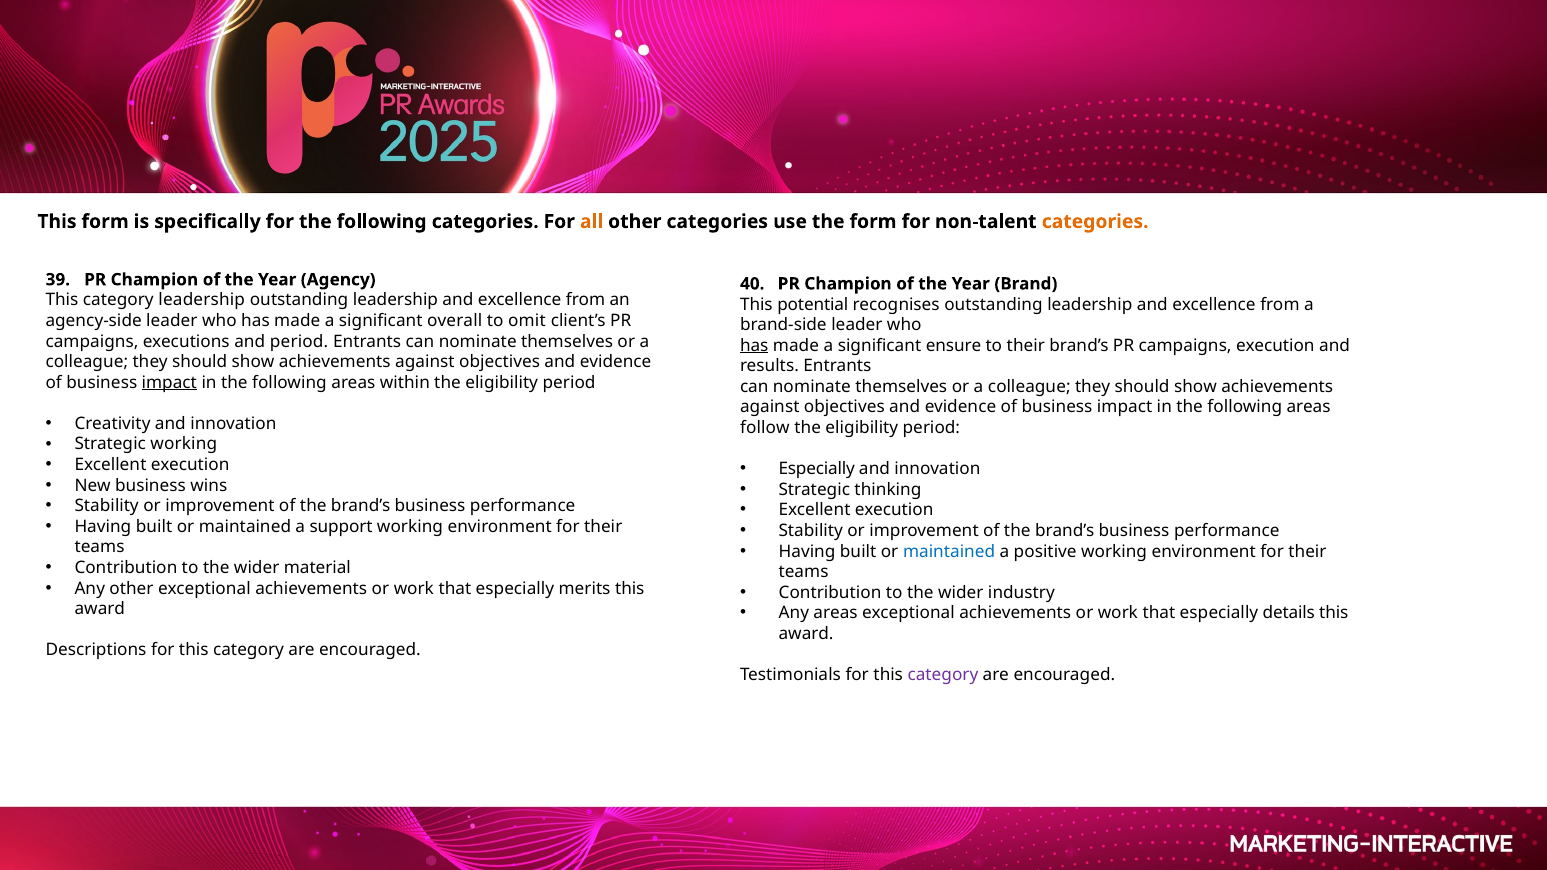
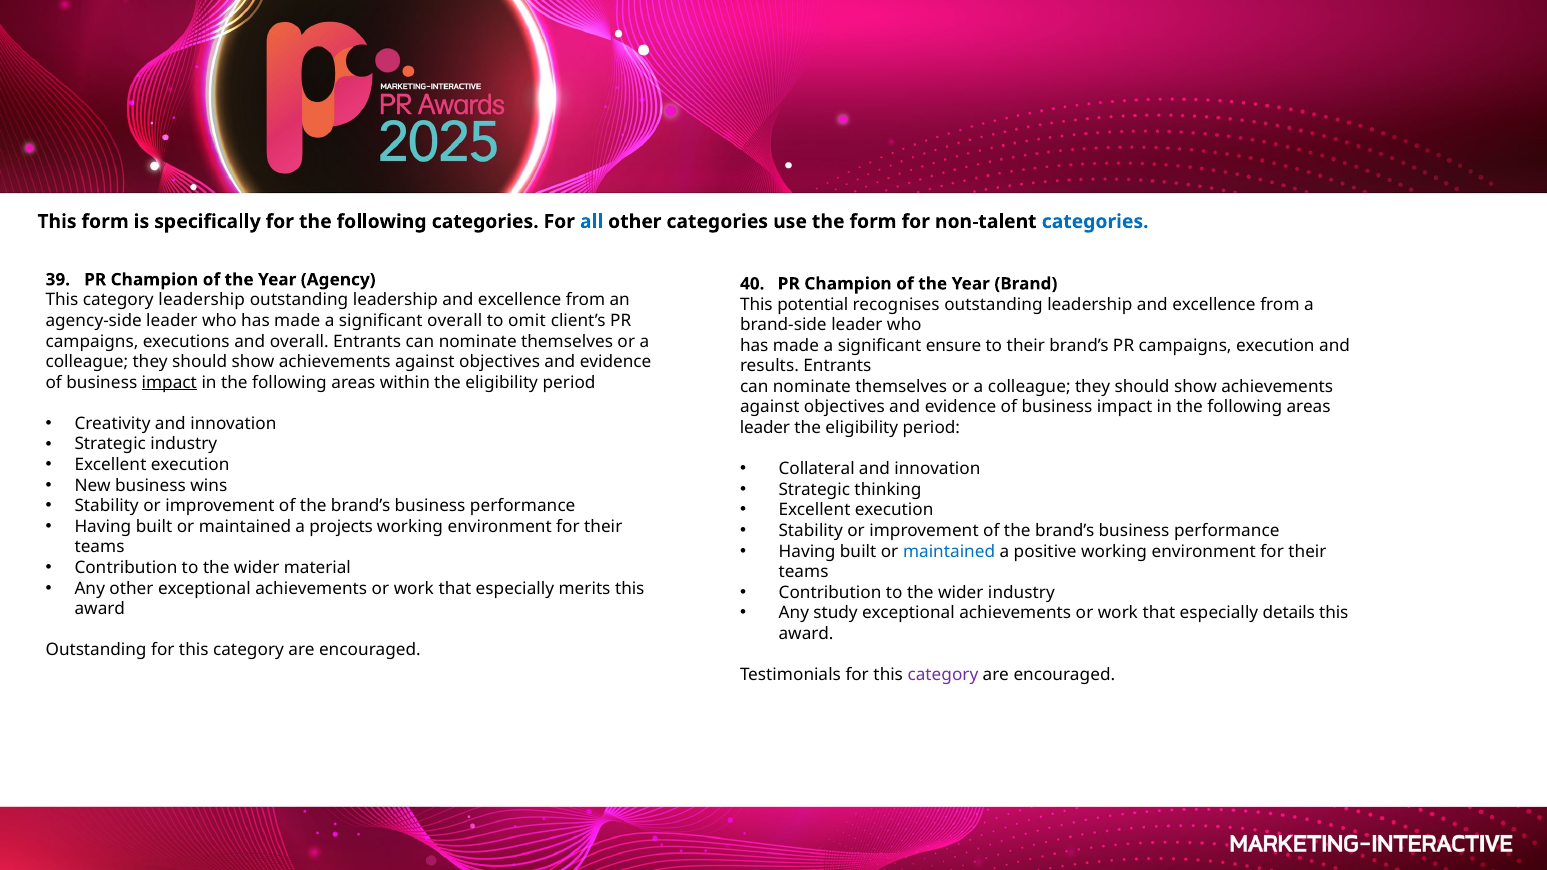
all colour: orange -> blue
categories at (1095, 222) colour: orange -> blue
and period: period -> overall
has at (754, 346) underline: present -> none
follow at (765, 428): follow -> leader
Strategic working: working -> industry
Especially at (817, 469): Especially -> Collateral
support: support -> projects
Any areas: areas -> study
Descriptions at (96, 650): Descriptions -> Outstanding
